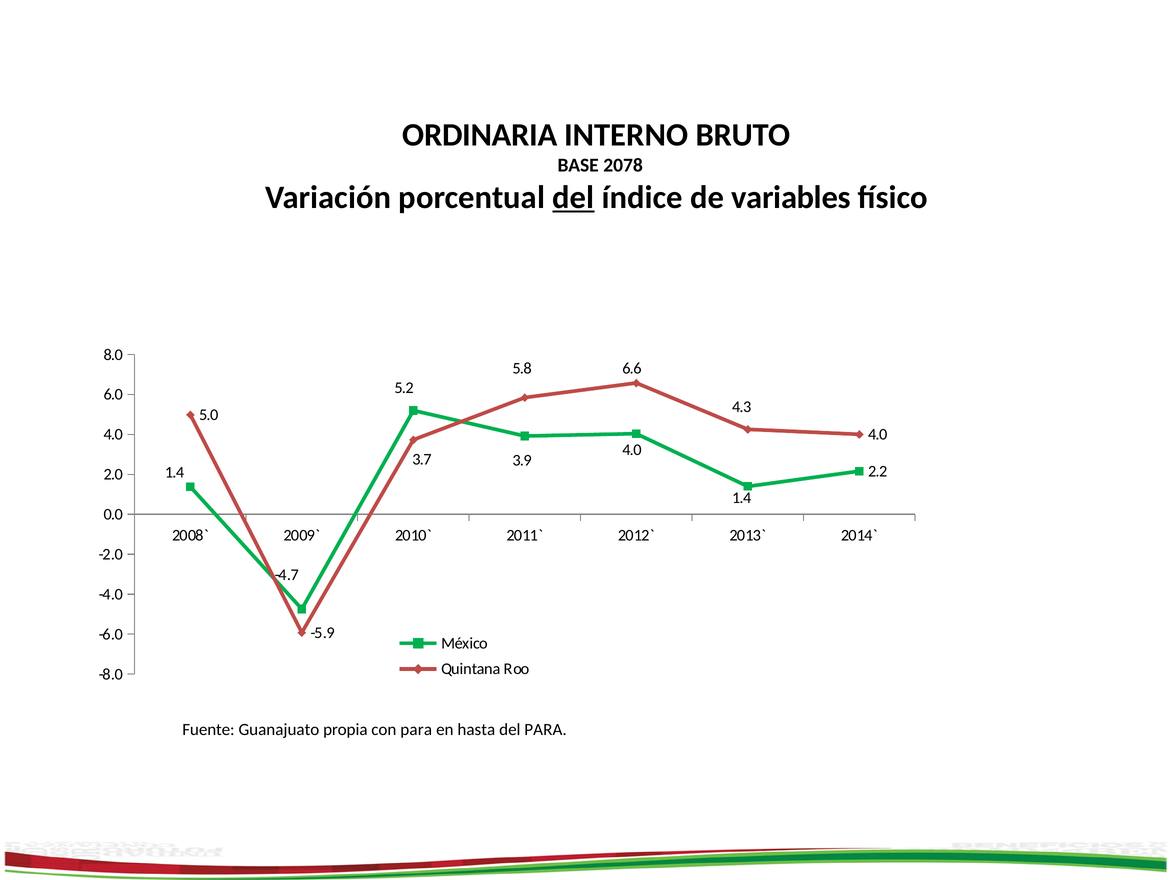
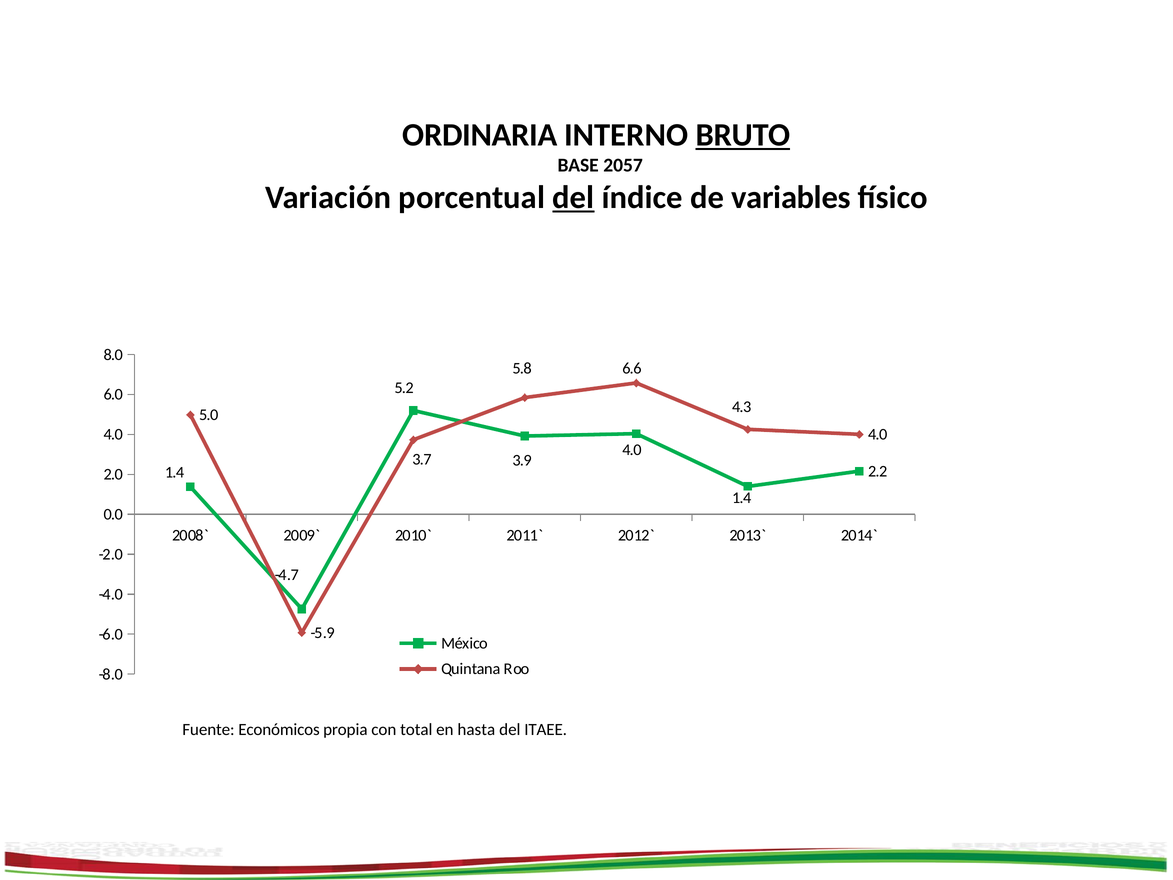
BRUTO underline: none -> present
2078: 2078 -> 2057
Guanajuato: Guanajuato -> Económicos
con para: para -> total
del PARA: PARA -> ITAEE
